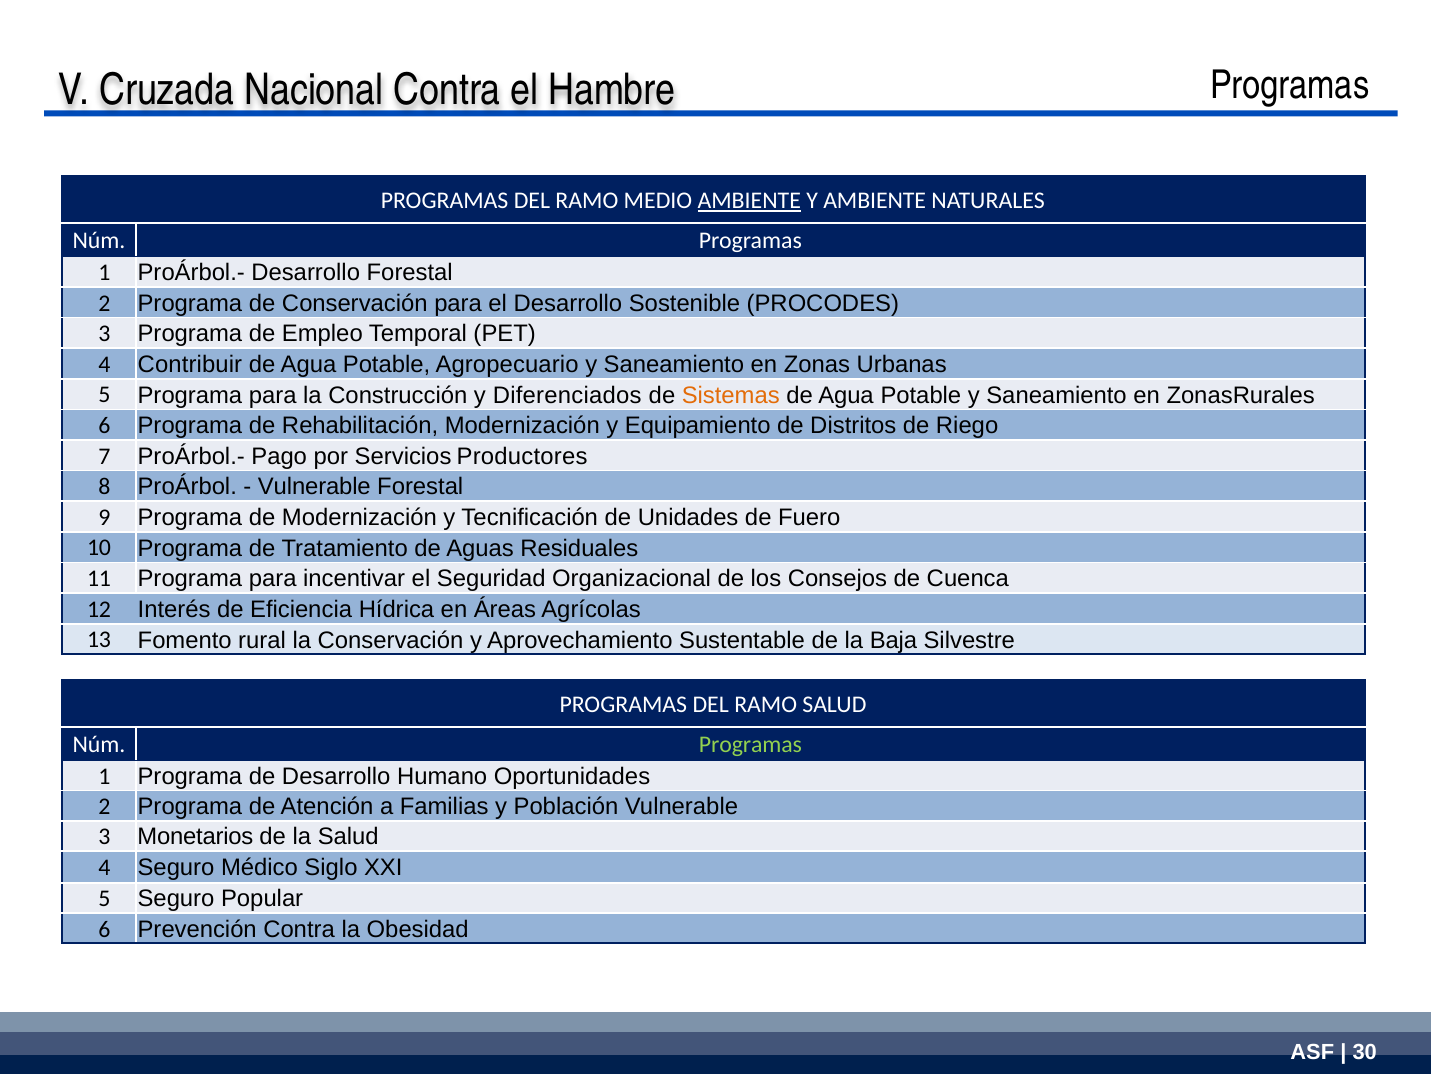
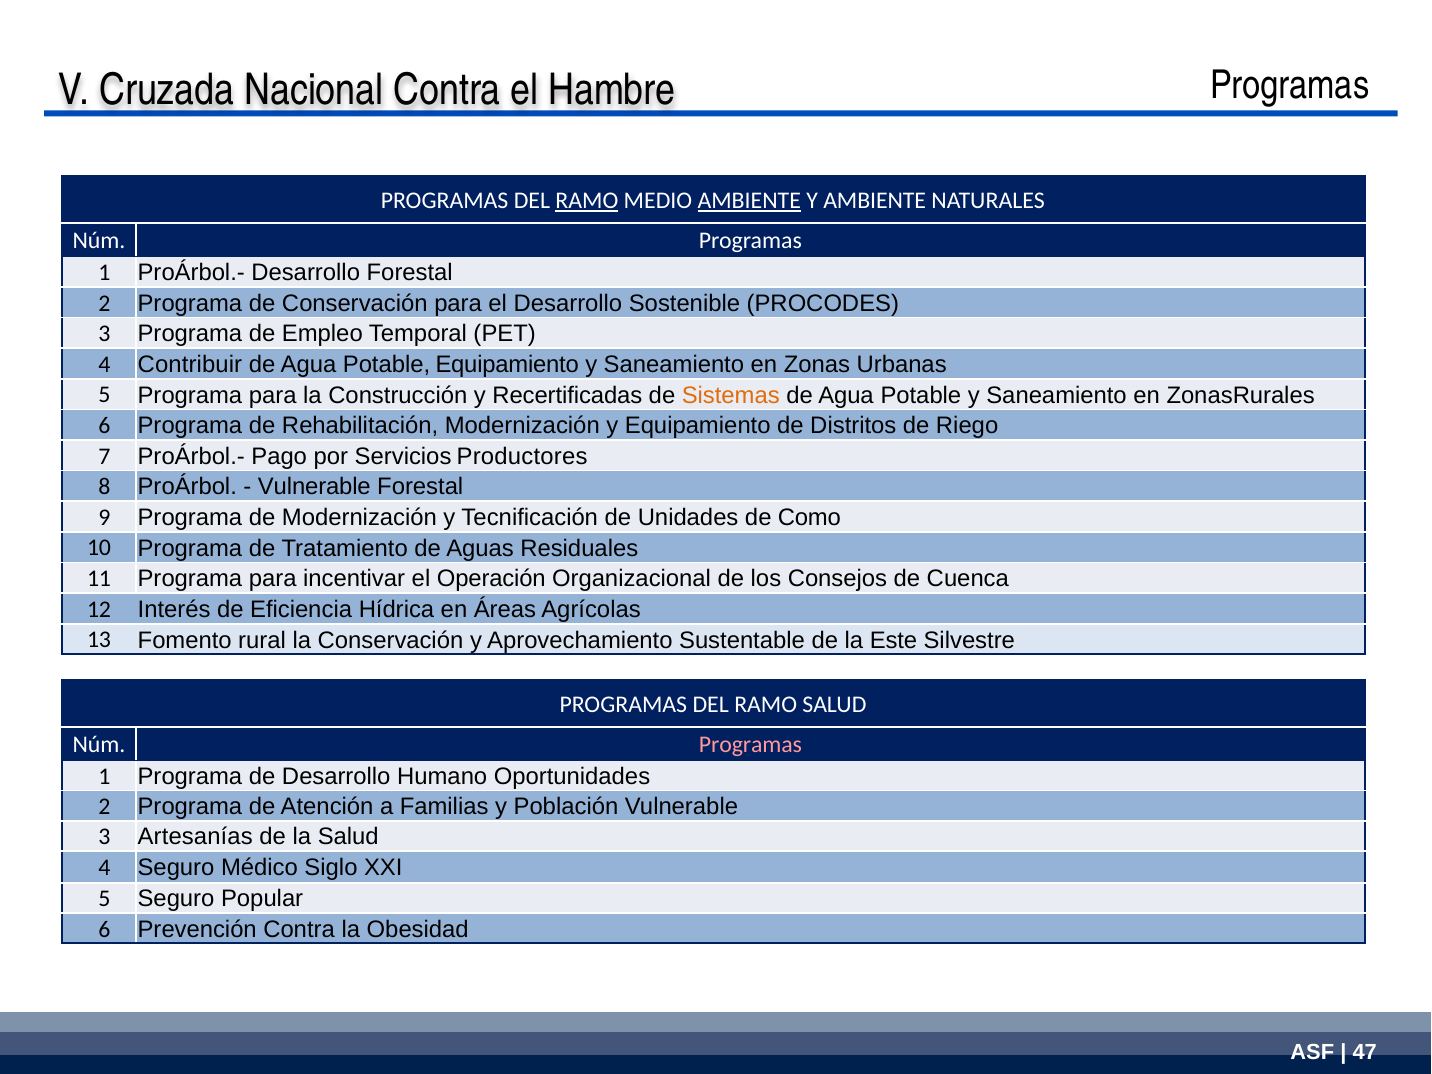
RAMO at (587, 201) underline: none -> present
Potable Agropecuario: Agropecuario -> Equipamiento
Diferenciados: Diferenciados -> Recertificadas
Fuero: Fuero -> Como
Seguridad: Seguridad -> Operación
Baja: Baja -> Este
Programas at (751, 745) colour: light green -> pink
Monetarios: Monetarios -> Artesanías
30: 30 -> 47
